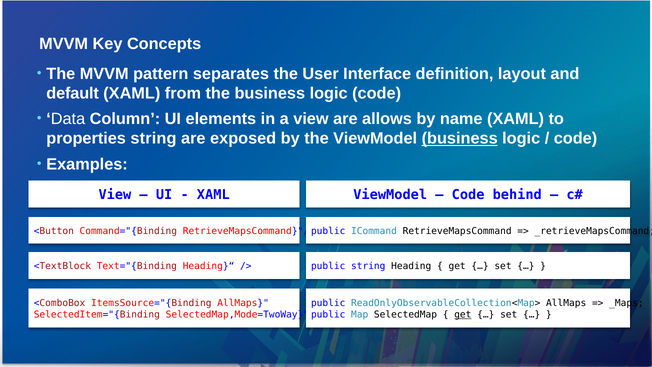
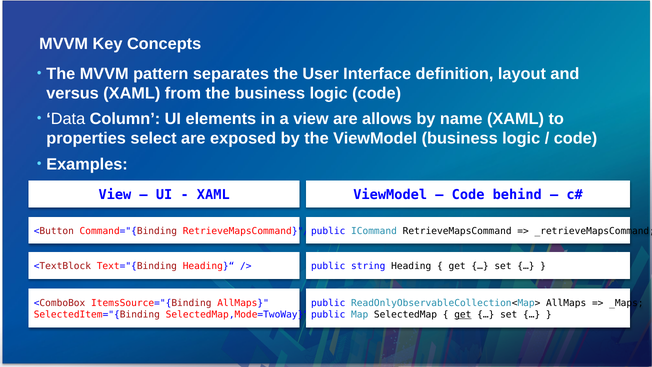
default: default -> versus
properties string: string -> select
business at (460, 138) underline: present -> none
